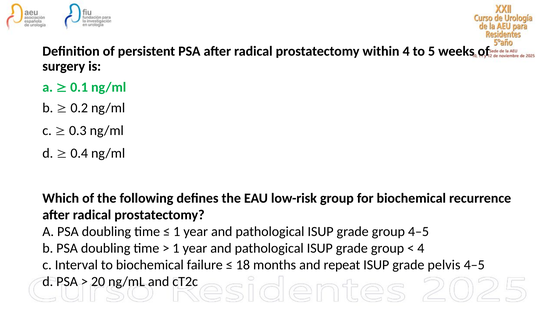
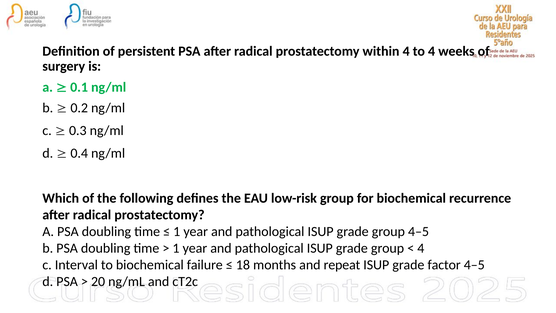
to 5: 5 -> 4
pelvis: pelvis -> factor
